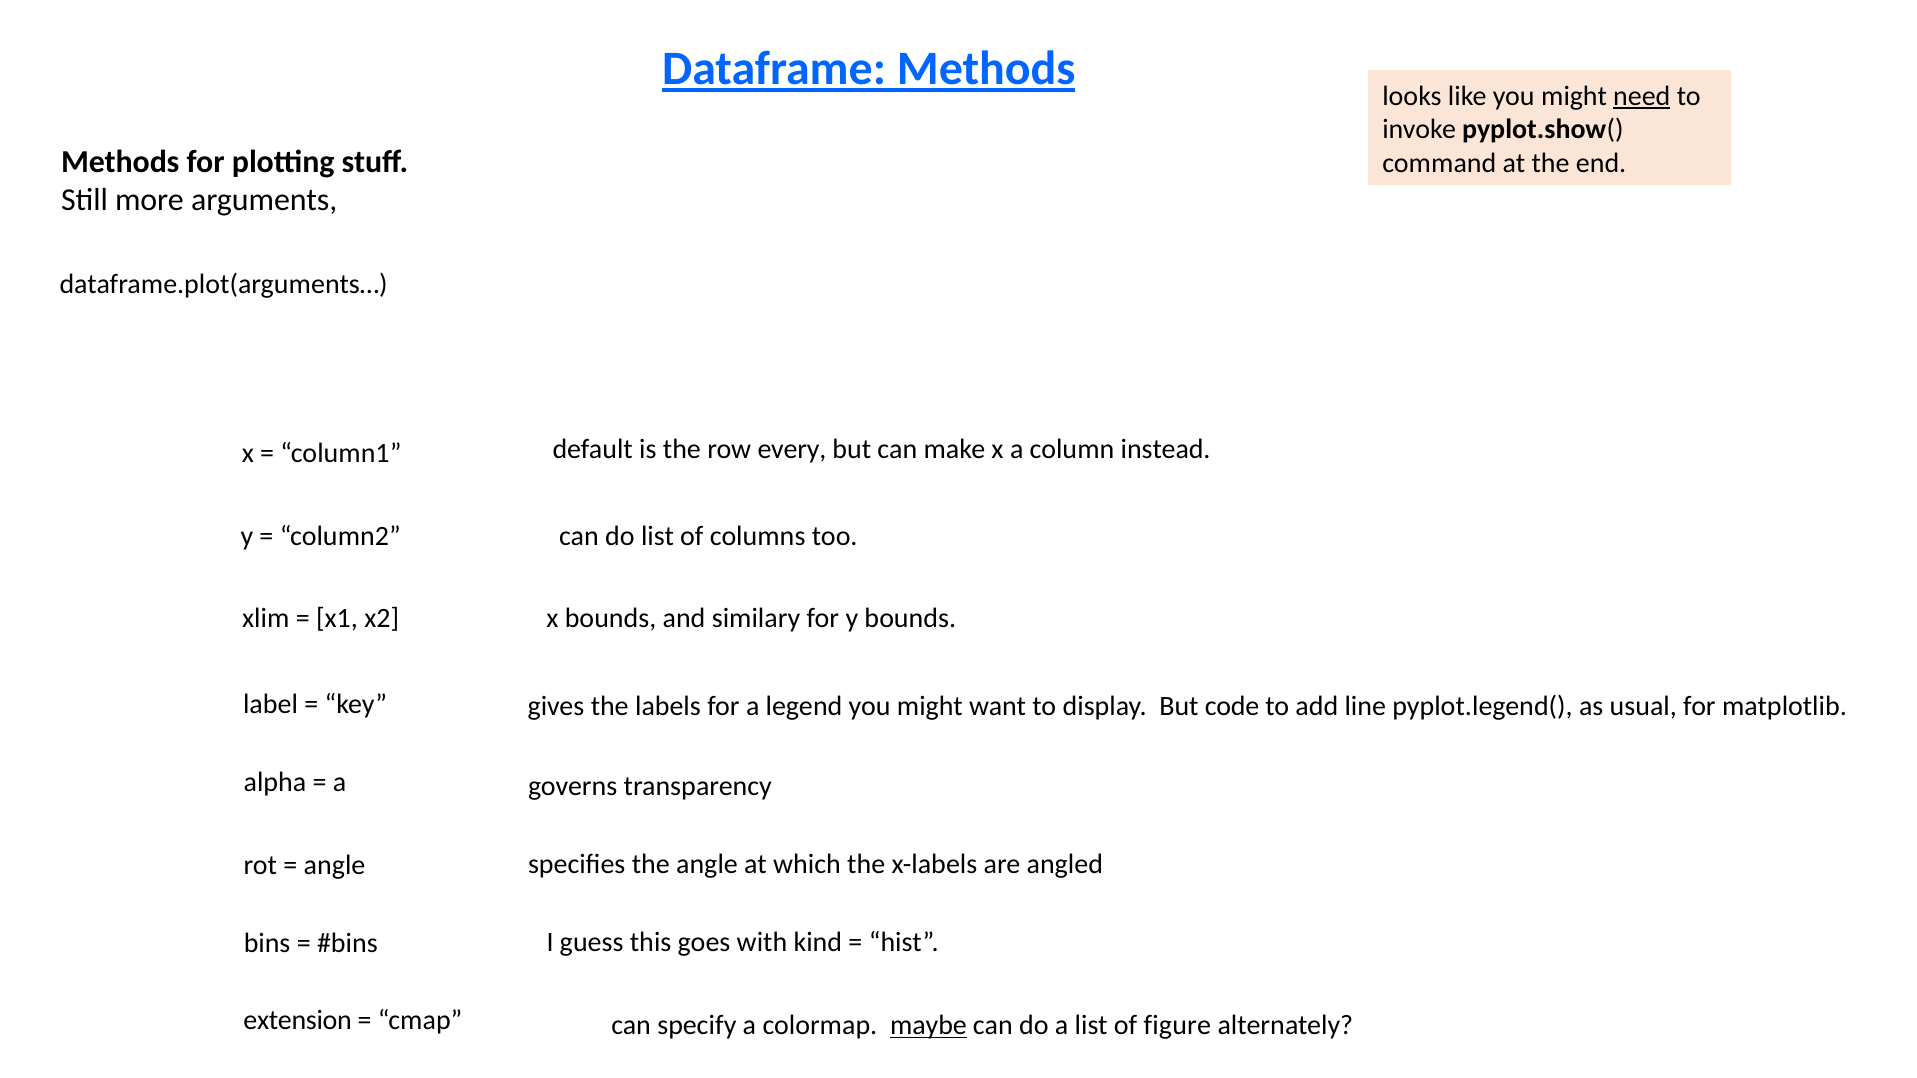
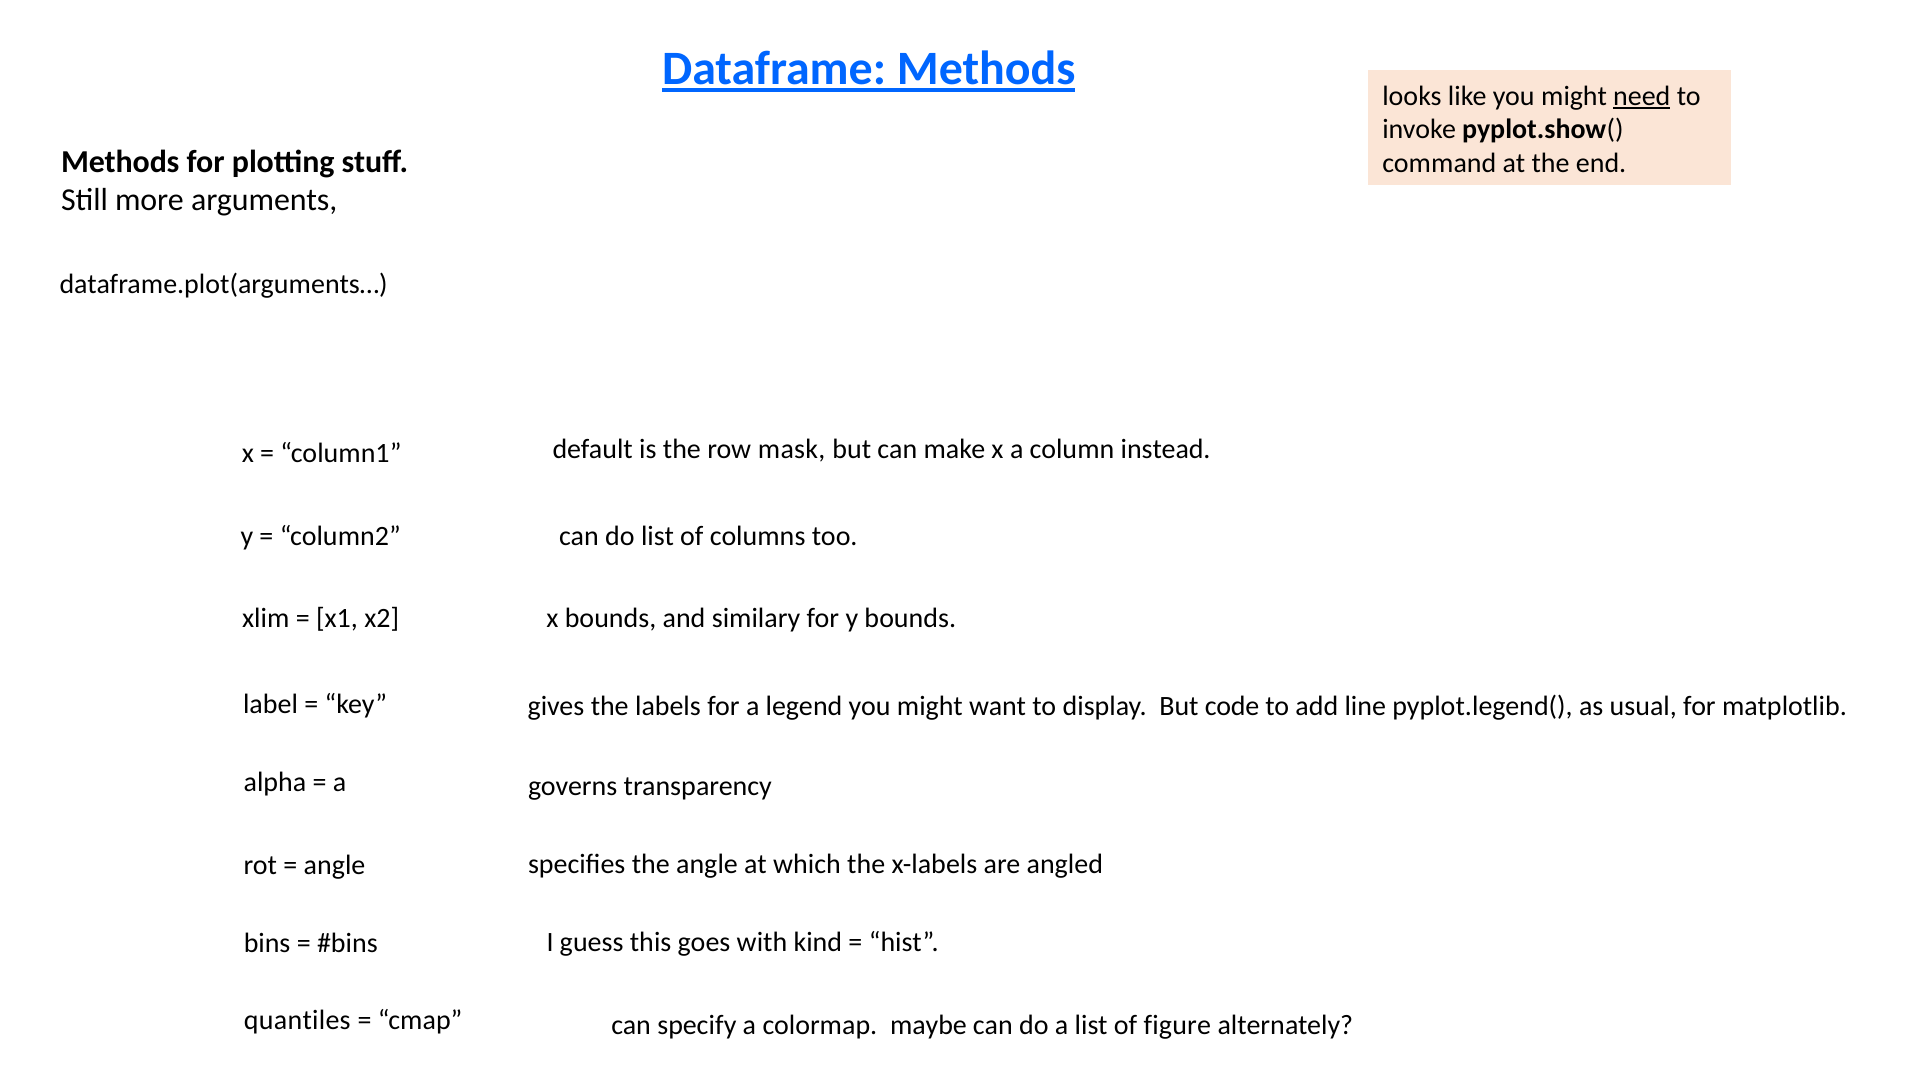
every: every -> mask
extension: extension -> quantiles
maybe underline: present -> none
